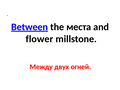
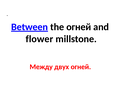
the места: места -> огней
